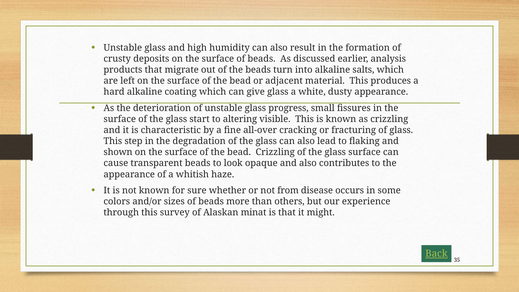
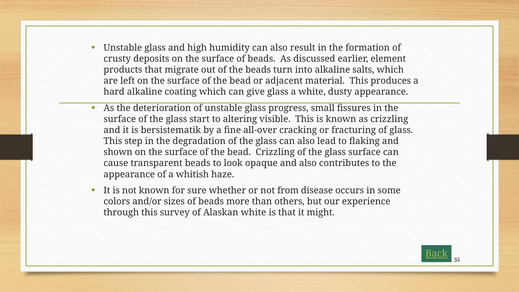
analysis: analysis -> element
characteristic: characteristic -> bersistematik
Alaskan minat: minat -> white
